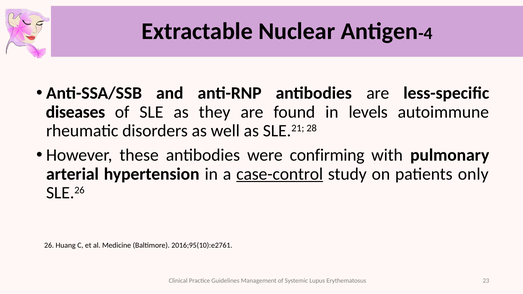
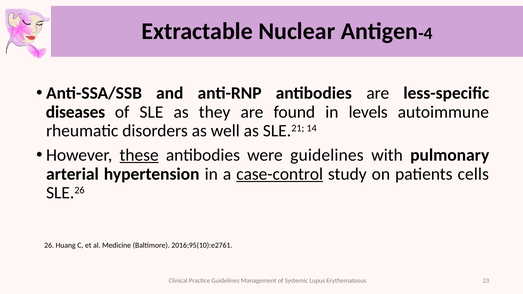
28: 28 -> 14
these underline: none -> present
were confirming: confirming -> guidelines
only: only -> cells
